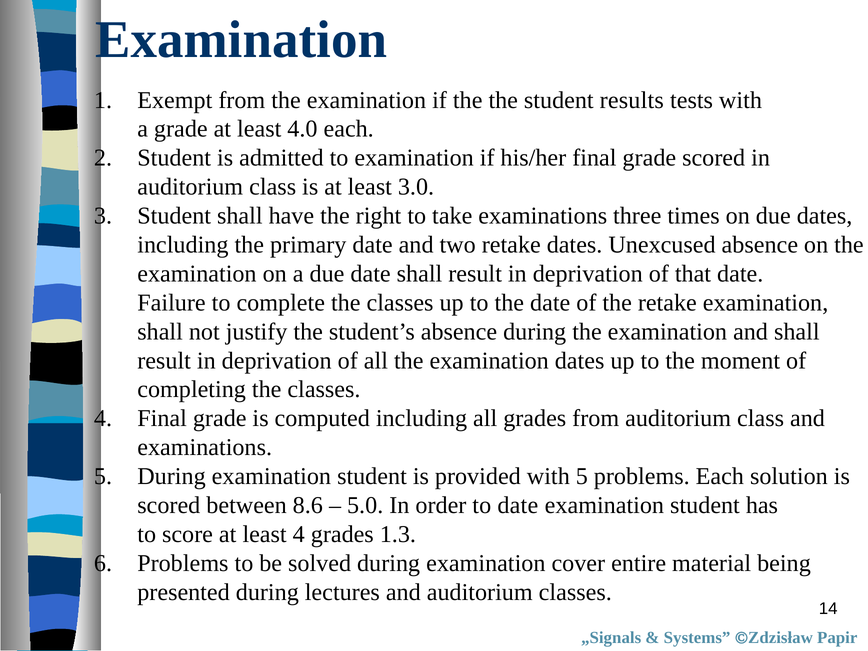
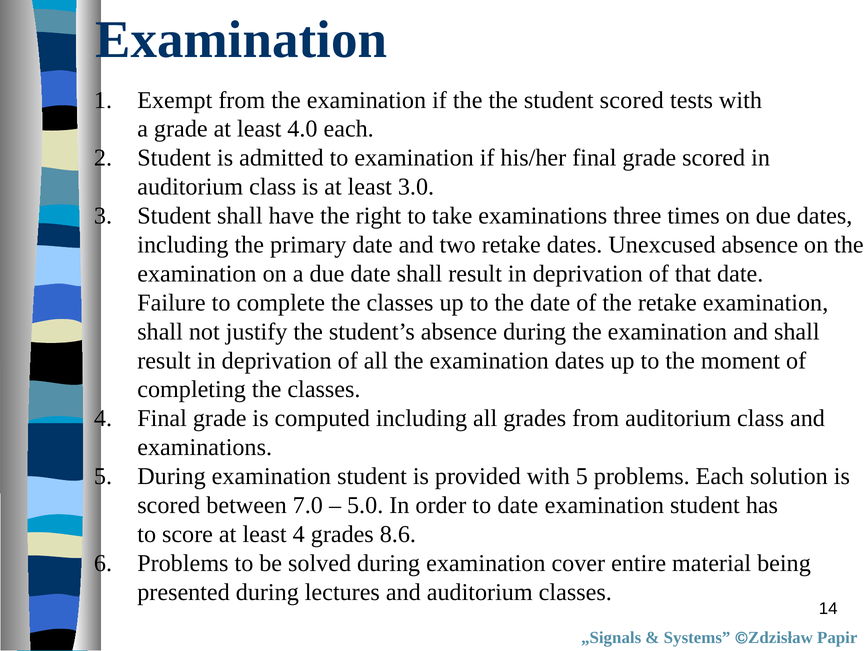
student results: results -> scored
8.6: 8.6 -> 7.0
1.3: 1.3 -> 8.6
